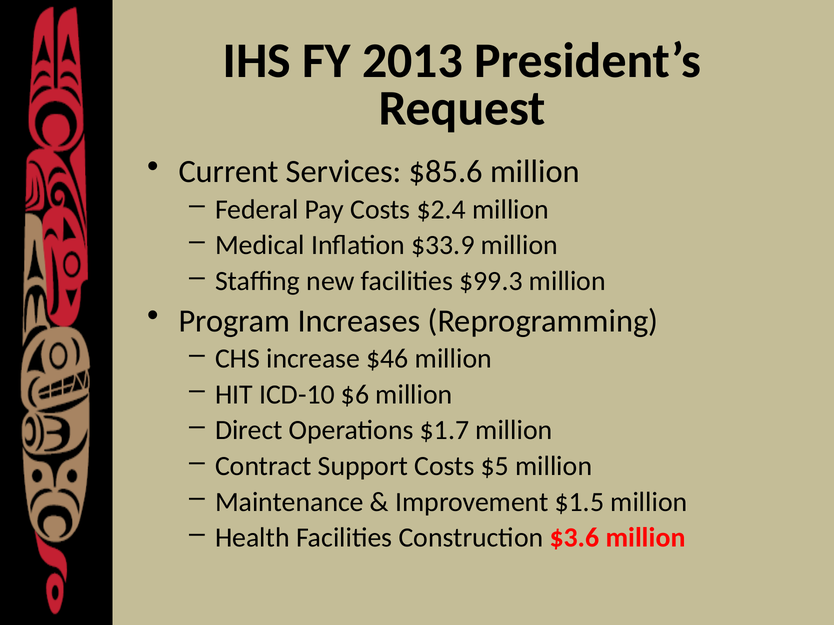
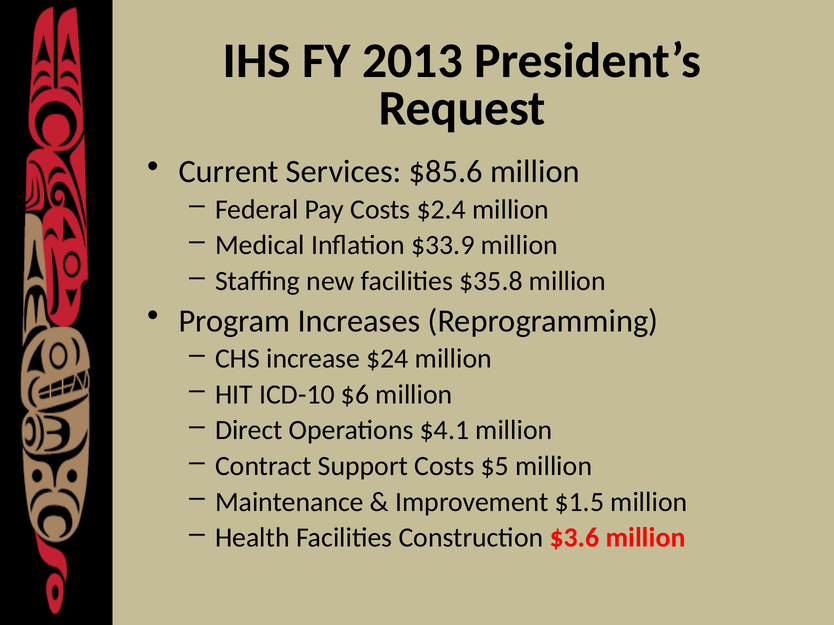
$99.3: $99.3 -> $35.8
$46: $46 -> $24
$1.7: $1.7 -> $4.1
